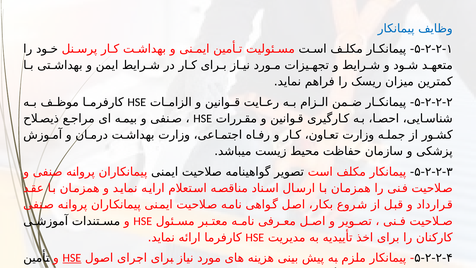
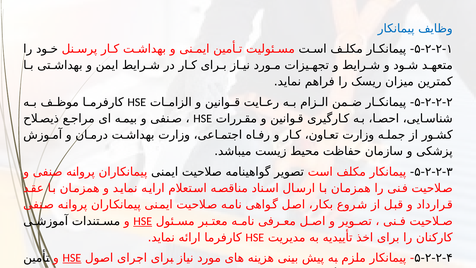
HSE at (143, 221) underline: none -> present
